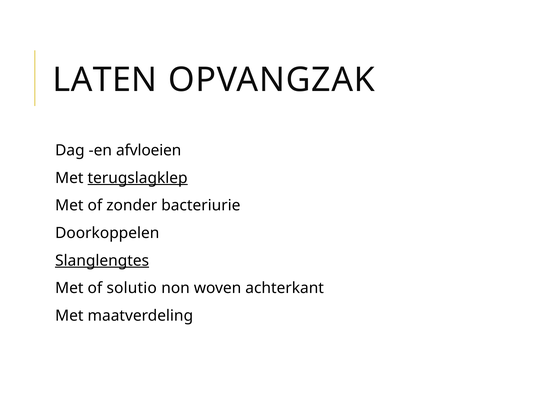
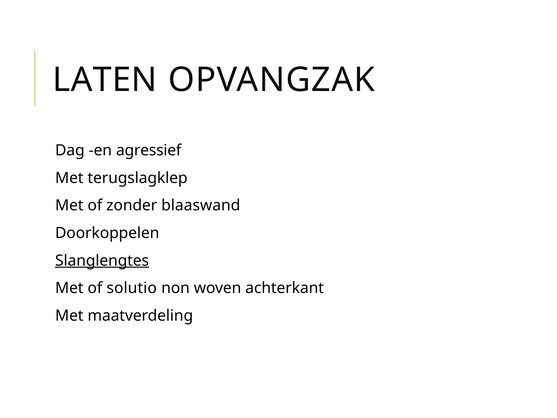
afvloeien: afvloeien -> agressief
terugslagklep underline: present -> none
bacteriurie: bacteriurie -> blaaswand
